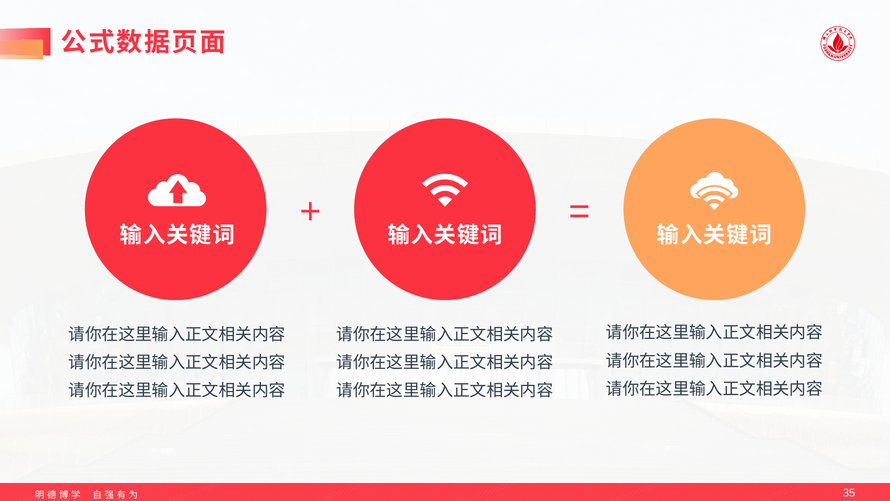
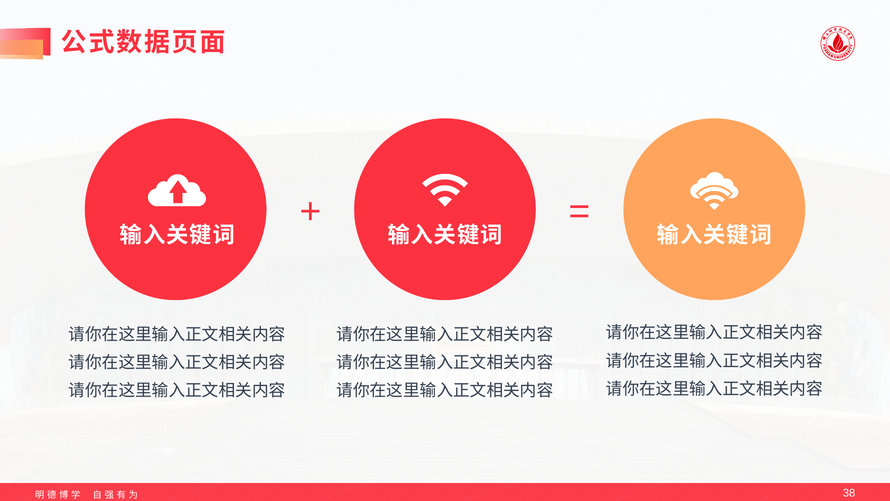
35: 35 -> 38
